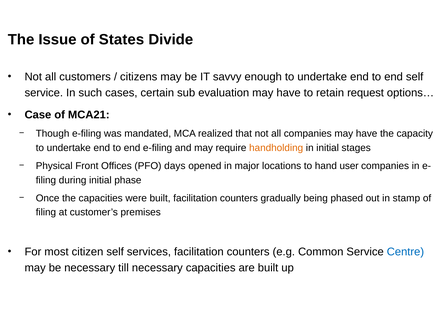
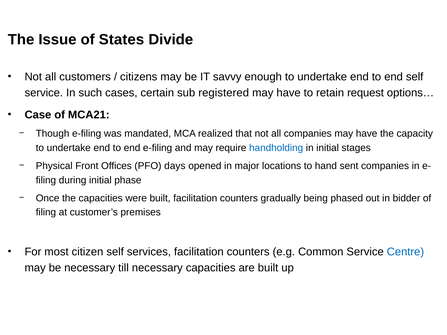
evaluation: evaluation -> registered
handholding colour: orange -> blue
user: user -> sent
stamp: stamp -> bidder
